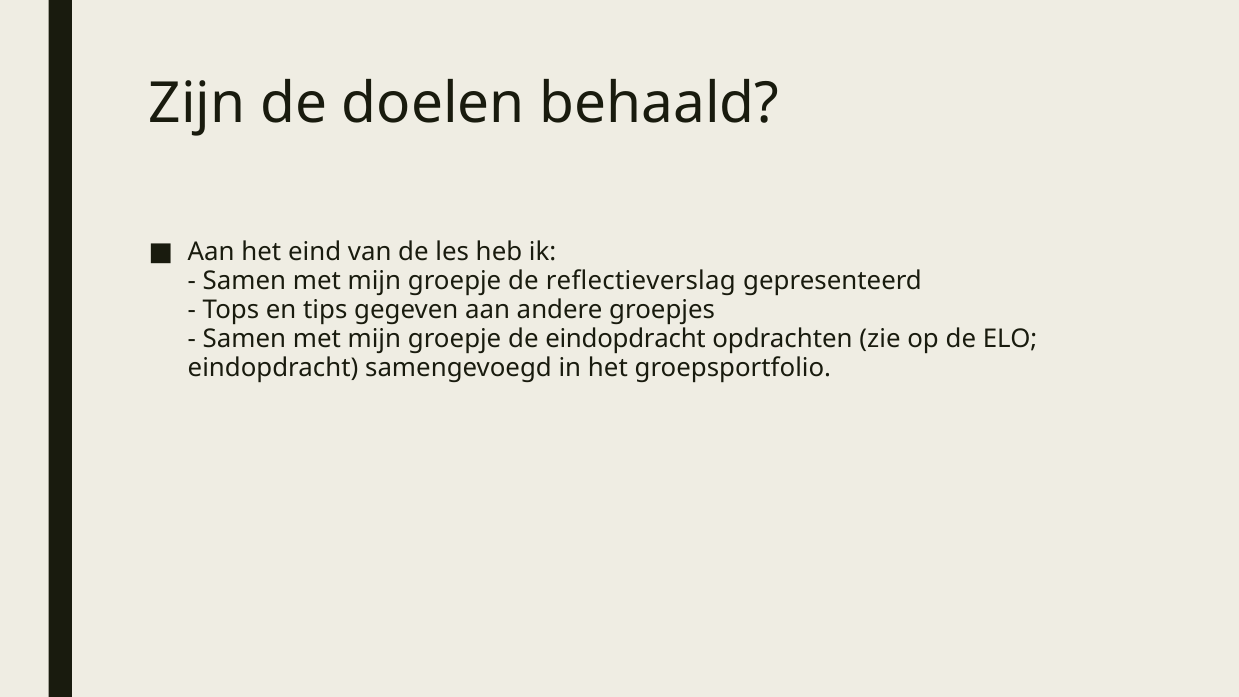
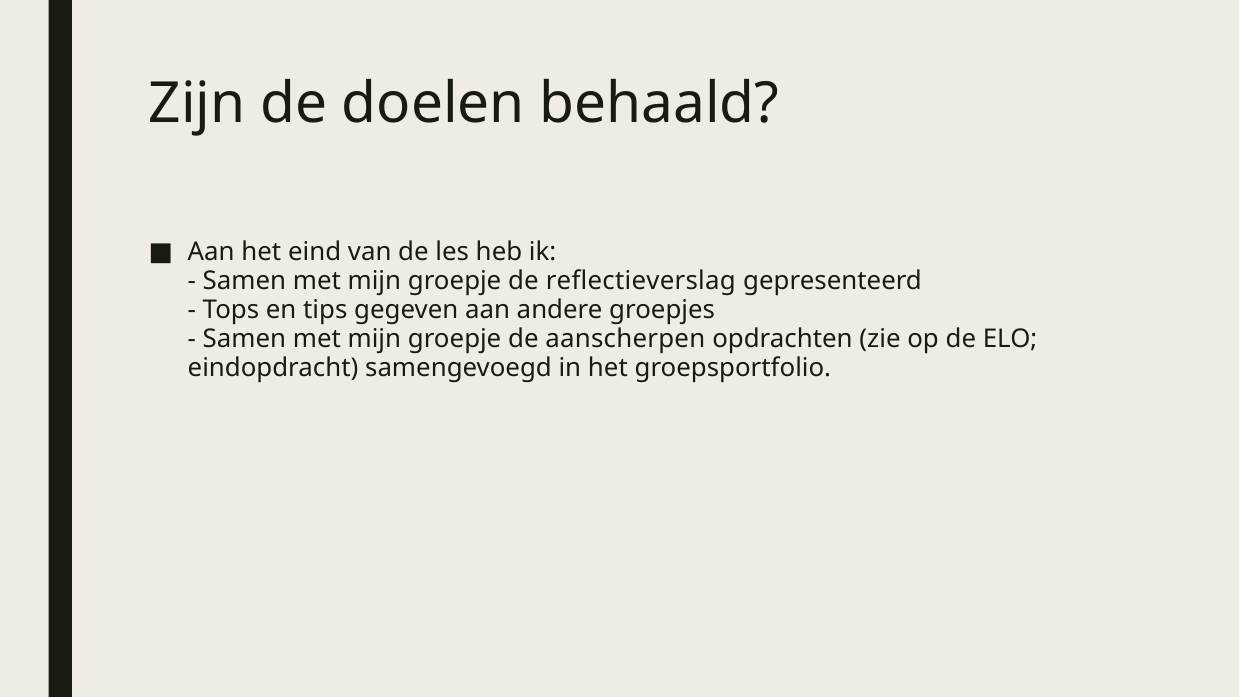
de eindopdracht: eindopdracht -> aanscherpen
